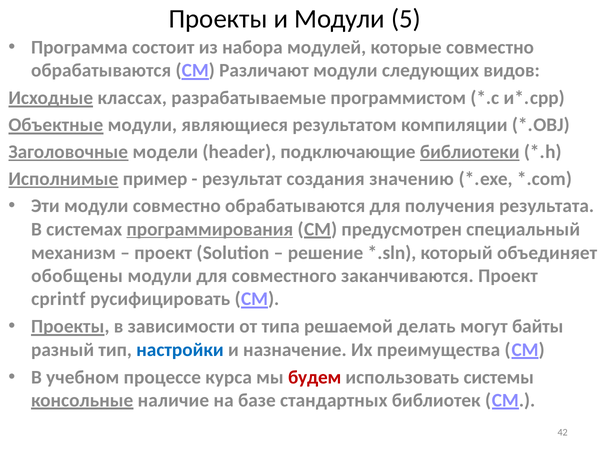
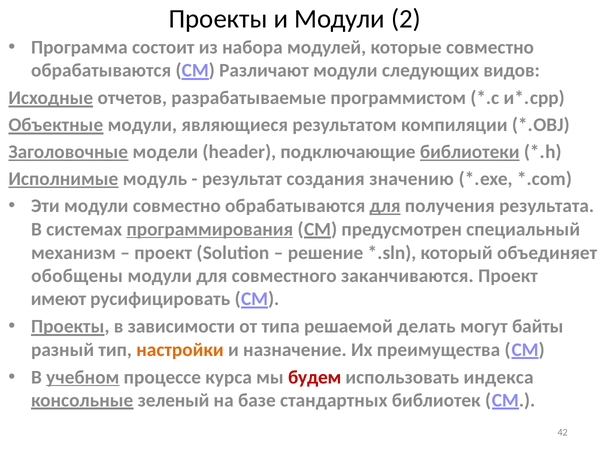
5: 5 -> 2
классах: классах -> отчетов
пример: пример -> модуль
для at (385, 206) underline: none -> present
cprintf: cprintf -> имеют
настройки colour: blue -> orange
учебном underline: none -> present
системы: системы -> индекса
наличие: наличие -> зеленый
